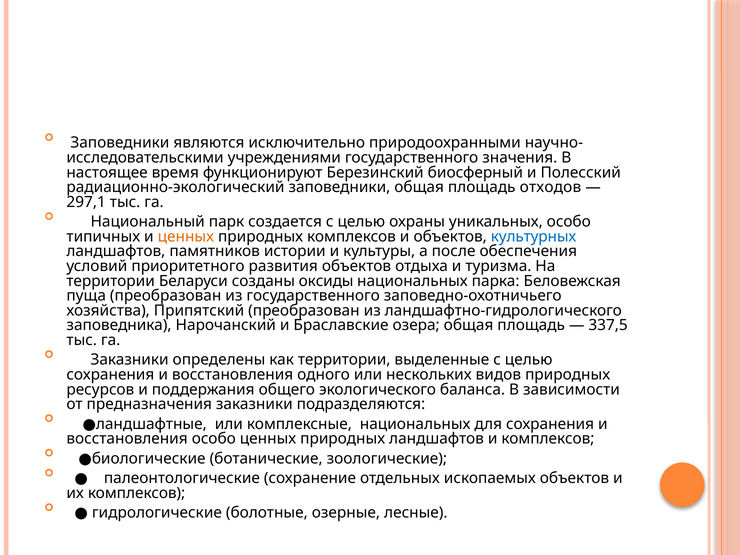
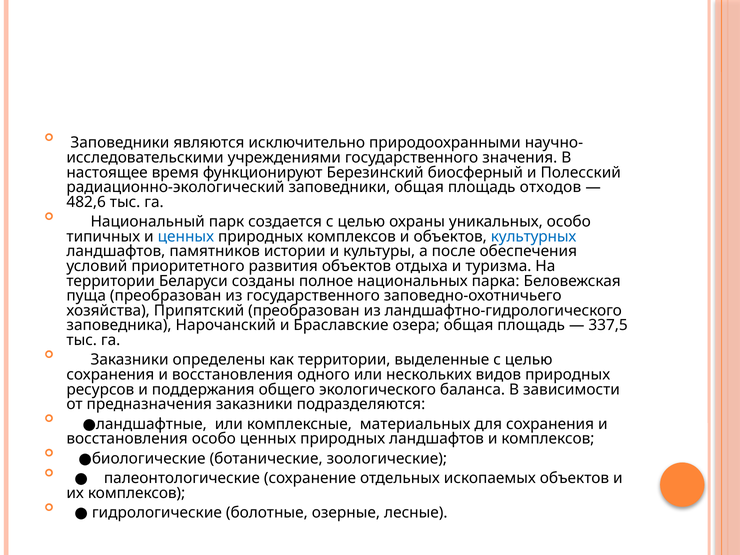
297,1: 297,1 -> 482,6
ценных at (186, 237) colour: orange -> blue
оксиды: оксиды -> полное
комплексные национальных: национальных -> материальных
